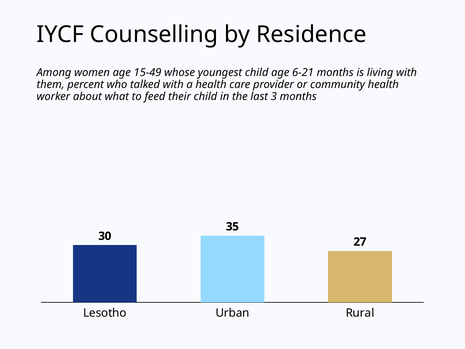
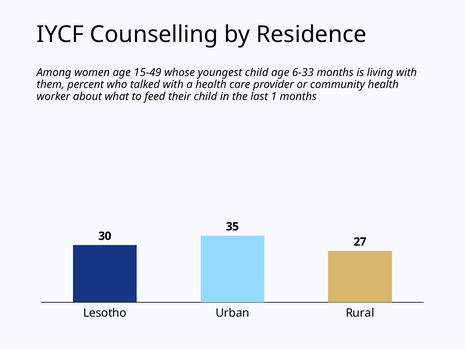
6-21: 6-21 -> 6-33
3: 3 -> 1
